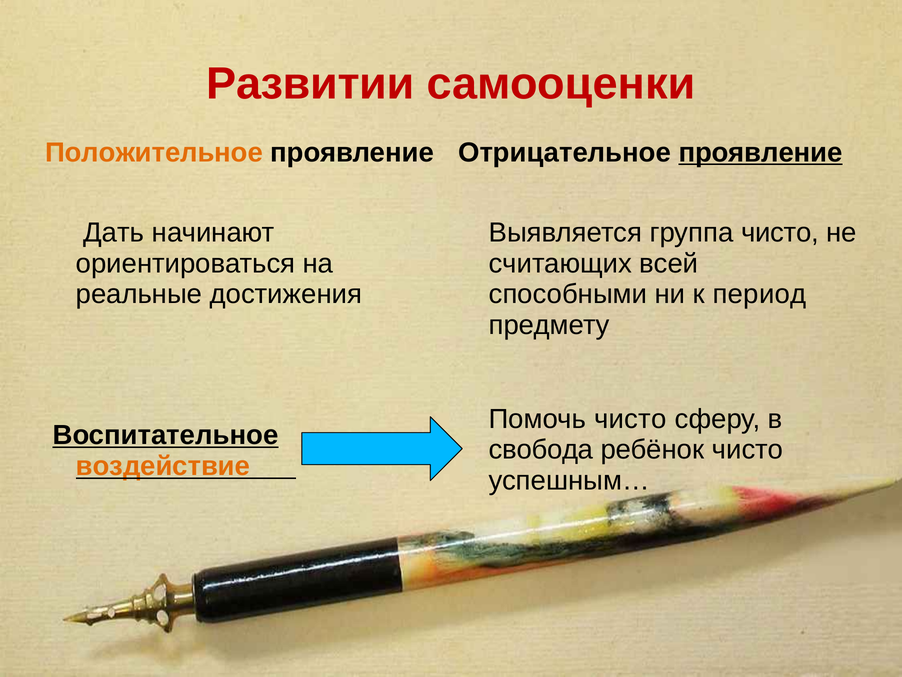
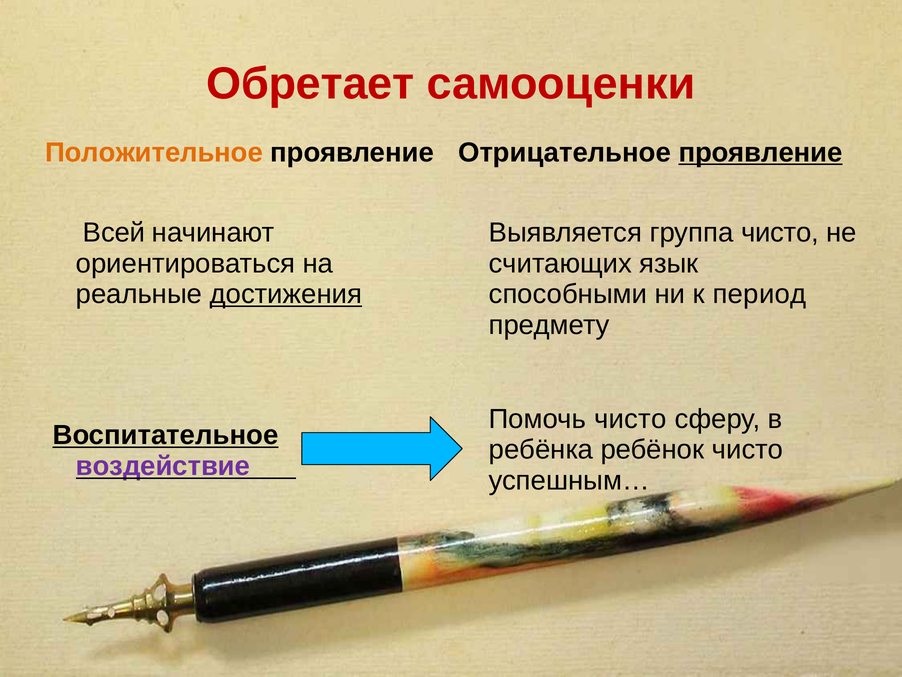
Развитии: Развитии -> Обретает
Дать: Дать -> Всей
всей: всей -> язык
достижения underline: none -> present
свобода: свобода -> ребёнка
воздействие colour: orange -> purple
